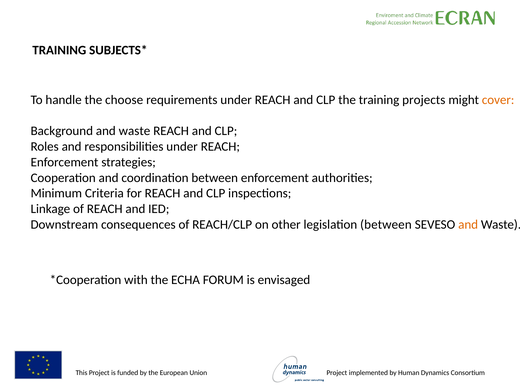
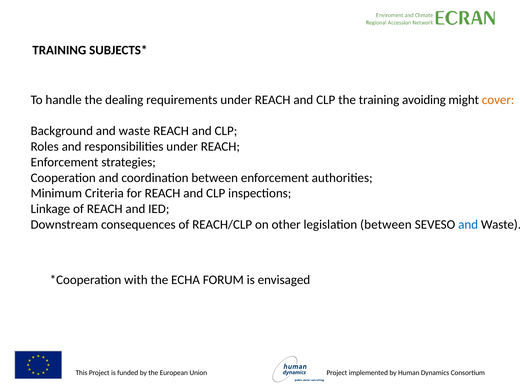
choose: choose -> dealing
projects: projects -> avoiding
and at (468, 225) colour: orange -> blue
